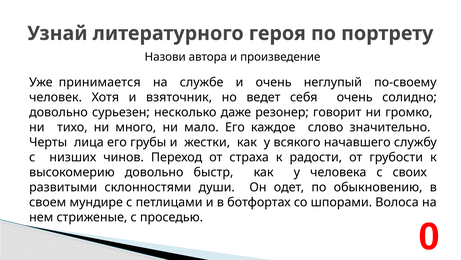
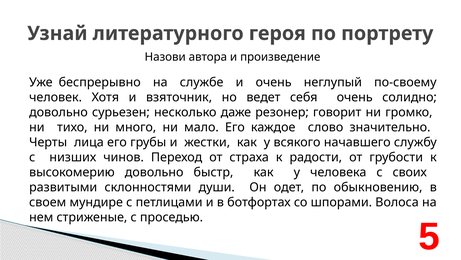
принимается: принимается -> беспрерывно
0: 0 -> 5
